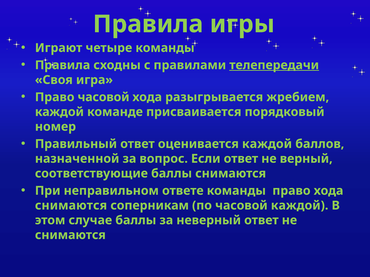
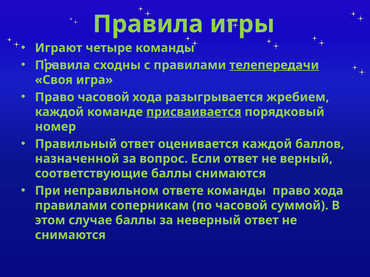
присваивается underline: none -> present
снимаются at (71, 206): снимаются -> правилами
часовой каждой: каждой -> суммой
